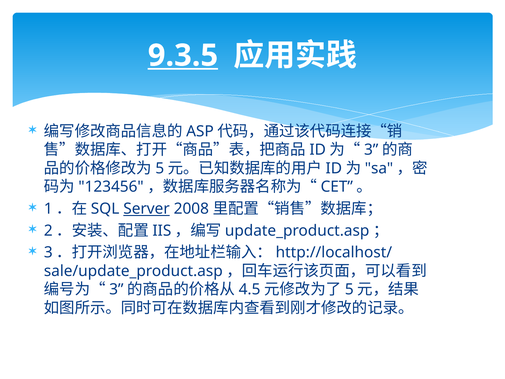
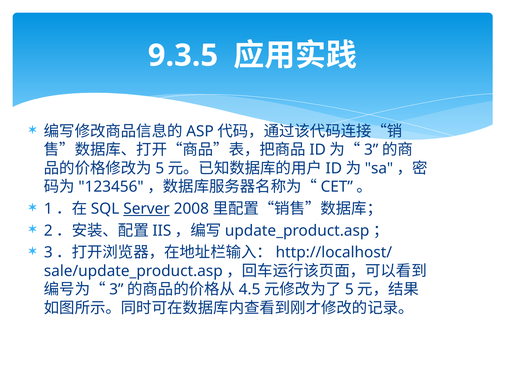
9.3.5 underline: present -> none
